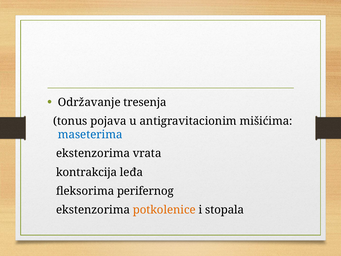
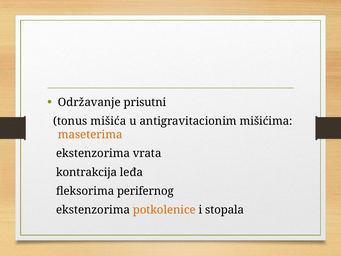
tresenja: tresenja -> prisutni
pojava: pojava -> mišića
maseterima colour: blue -> orange
